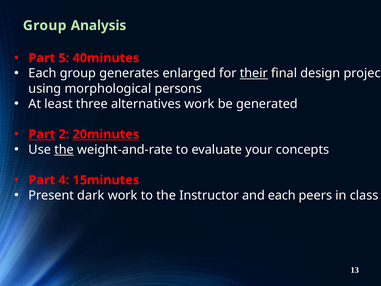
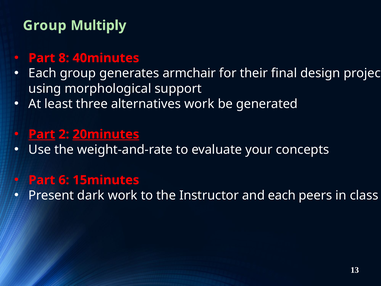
Analysis: Analysis -> Multiply
5: 5 -> 8
enlarged: enlarged -> armchair
their underline: present -> none
persons: persons -> support
the at (64, 149) underline: present -> none
4: 4 -> 6
